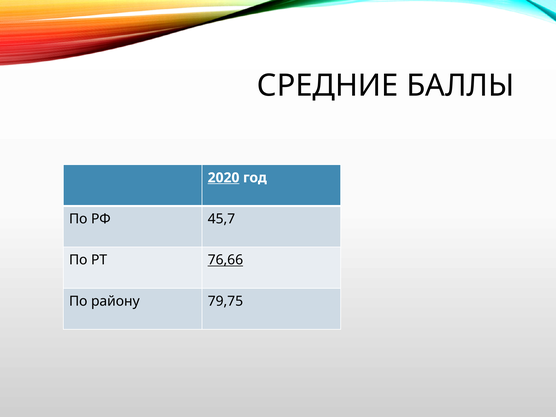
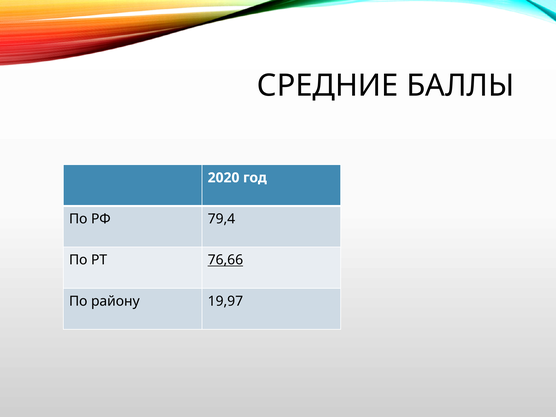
2020 underline: present -> none
45,7: 45,7 -> 79,4
79,75: 79,75 -> 19,97
